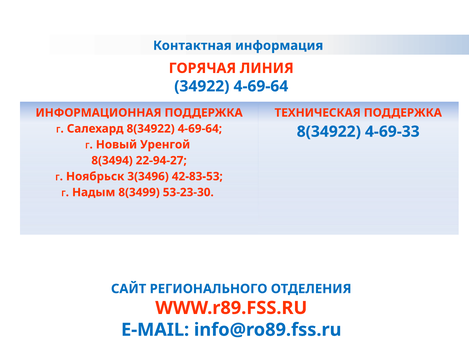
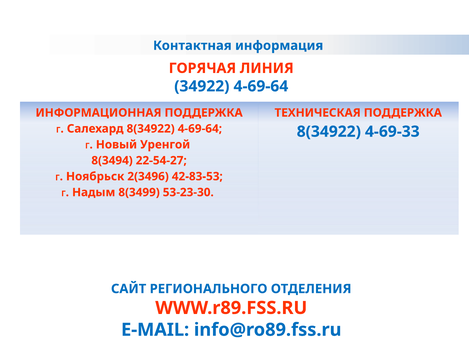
22-94-27: 22-94-27 -> 22-54-27
3(3496: 3(3496 -> 2(3496
